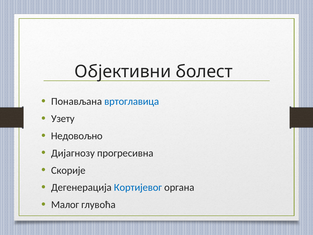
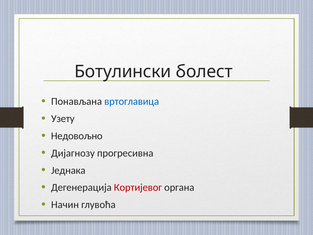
Објективни: Објективни -> Ботулински
Скорије: Скорије -> Једнака
Кортијевог colour: blue -> red
Малог: Малог -> Начин
